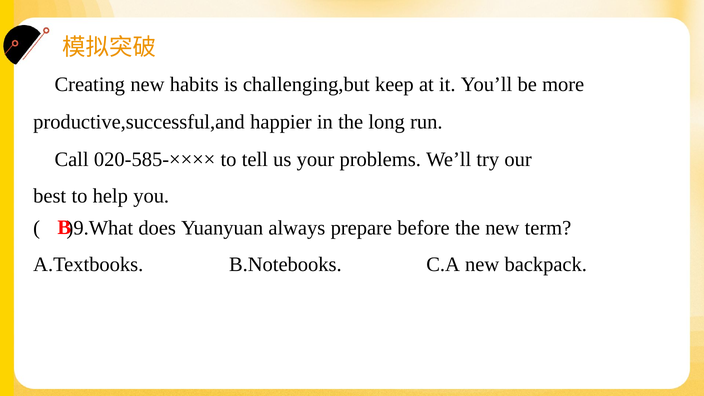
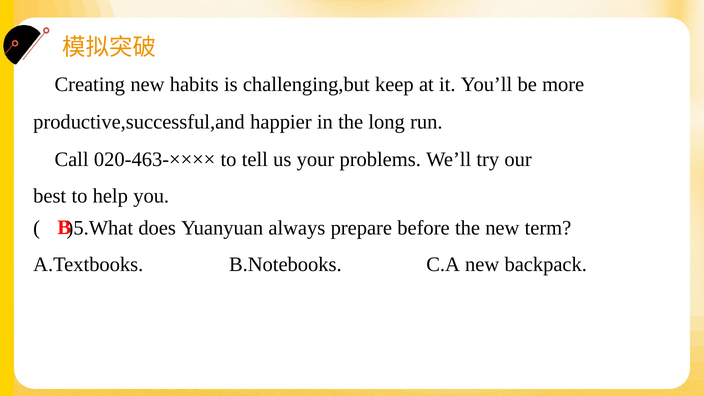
020-585-××××: 020-585-×××× -> 020-463-××××
)9.What: )9.What -> )5.What
